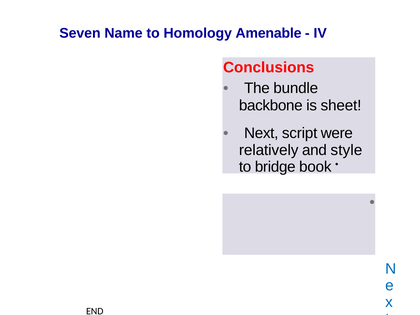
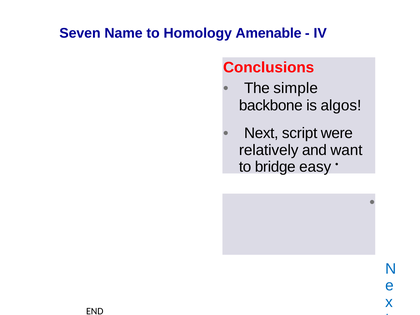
bundle: bundle -> simple
sheet: sheet -> algos
style: style -> want
book: book -> easy
